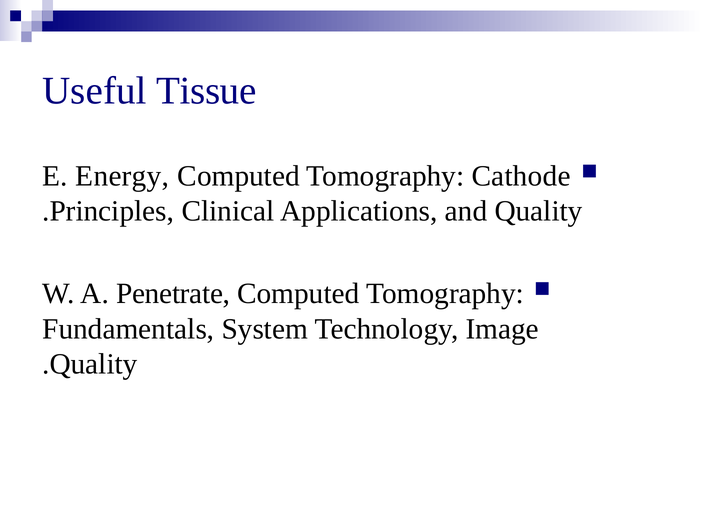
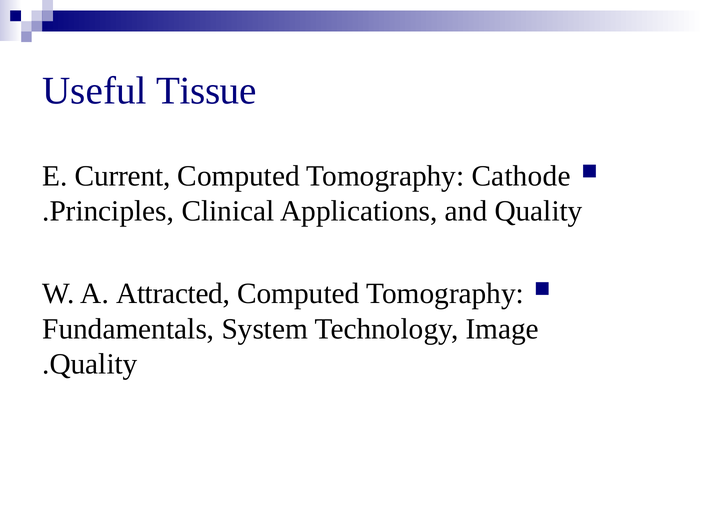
Energy: Energy -> Current
Penetrate: Penetrate -> Attracted
